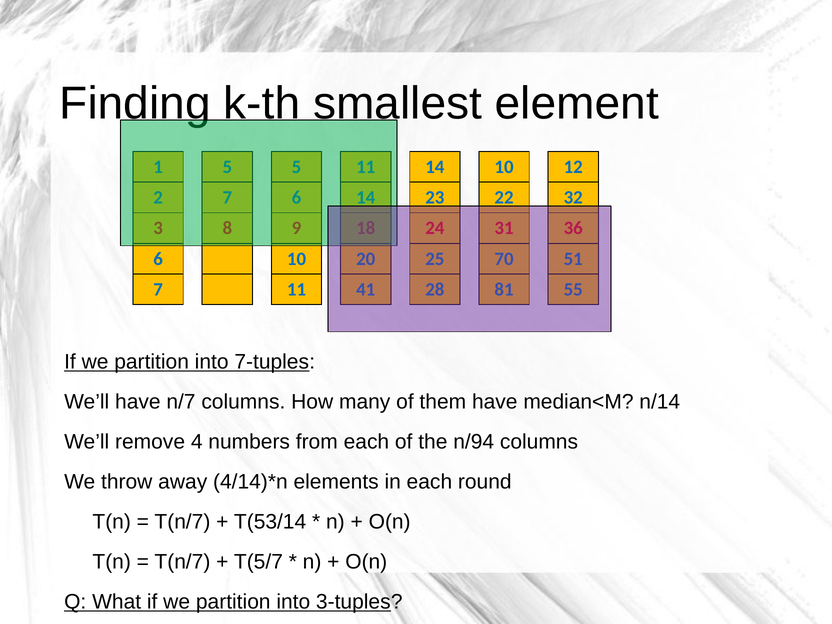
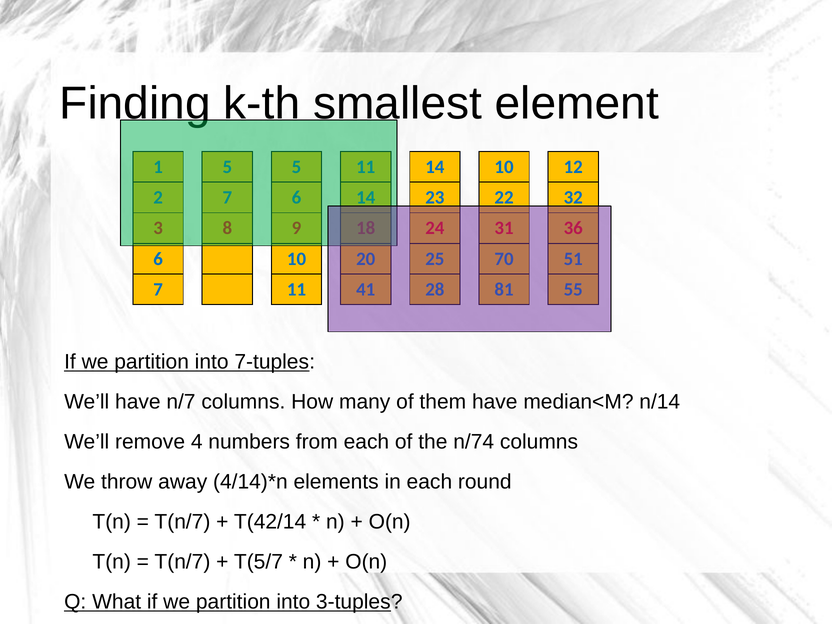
n/94: n/94 -> n/74
T(53/14: T(53/14 -> T(42/14
